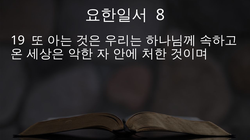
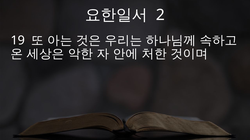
8: 8 -> 2
